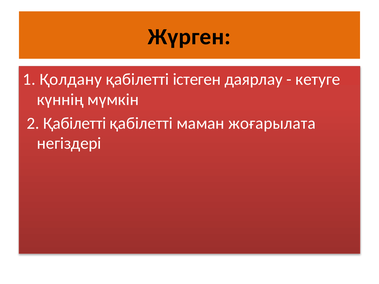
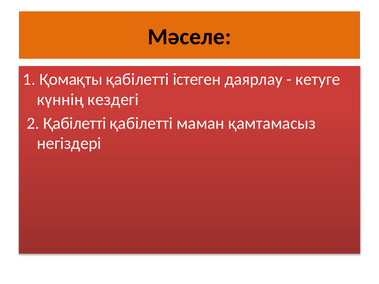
Жүрген: Жүрген -> Мәселе
Қолдану: Қолдану -> Қомақты
мүмкін: мүмкін -> кездегі
жоғарылата: жоғарылата -> қамтамасыз
